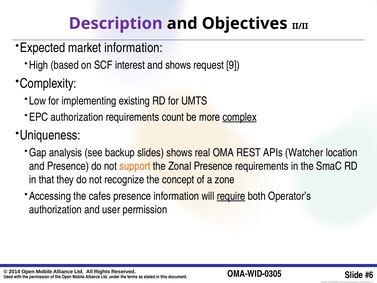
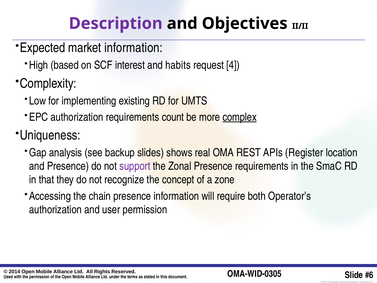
and shows: shows -> habits
9: 9 -> 4
Watcher: Watcher -> Register
support colour: orange -> purple
cafes: cafes -> chain
require underline: present -> none
